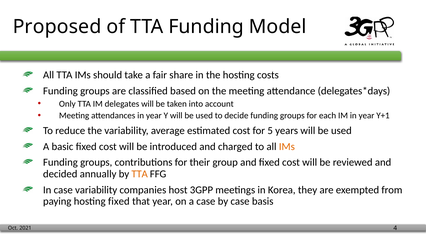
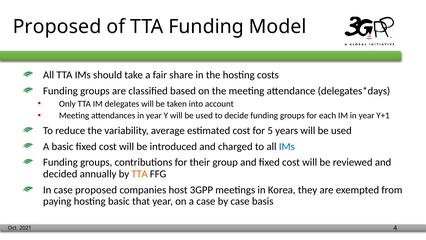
IMs at (287, 146) colour: orange -> blue
case variability: variability -> proposed
hosting fixed: fixed -> basic
